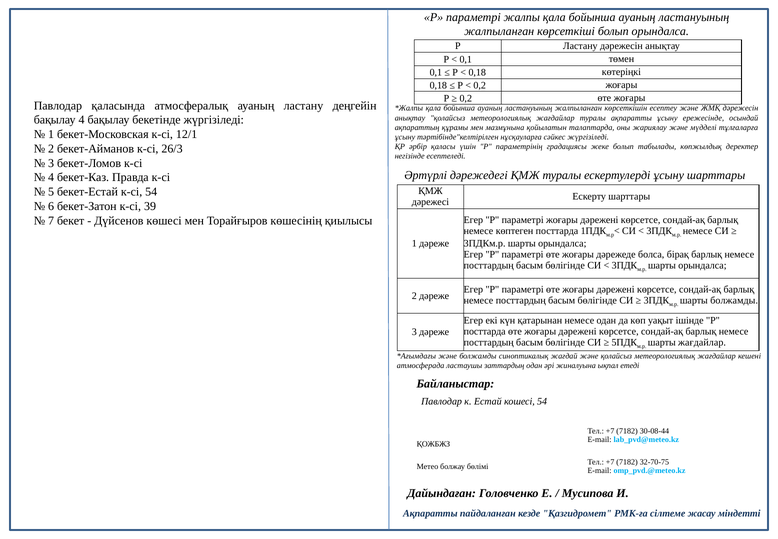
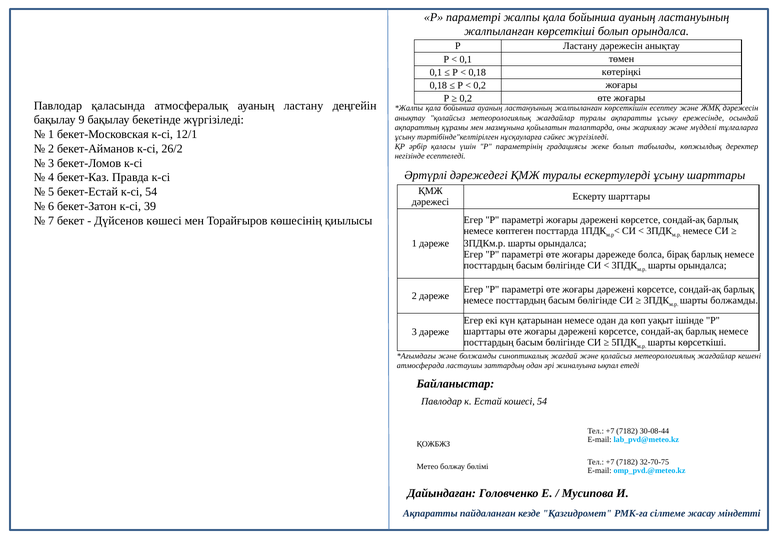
бақылау 4: 4 -> 9
26/3: 26/3 -> 26/2
посттарда at (485, 331): посттарда -> шарттары
шарты жағдайлар: жағдайлар -> көрсеткіші
